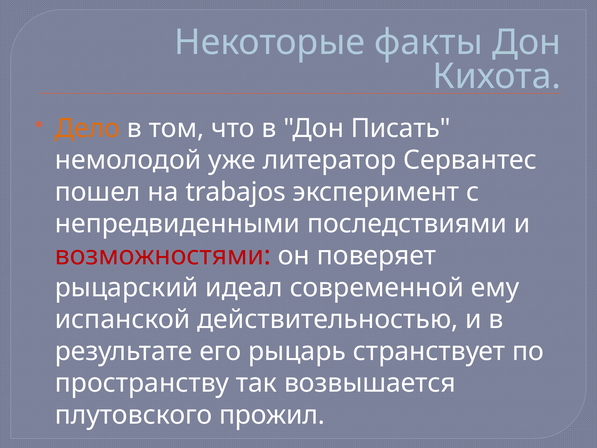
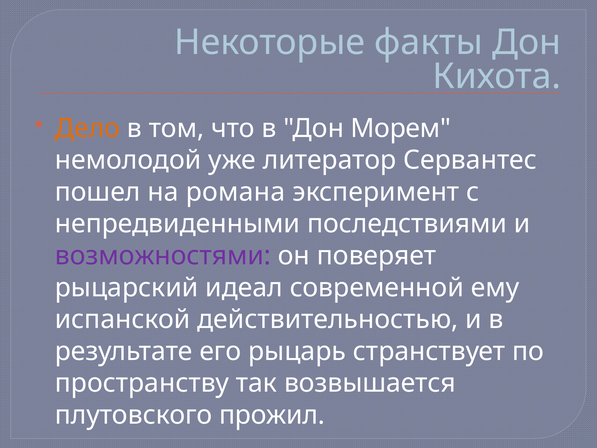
Писать: Писать -> Морем
trabajos: trabajos -> романа
возможностями colour: red -> purple
